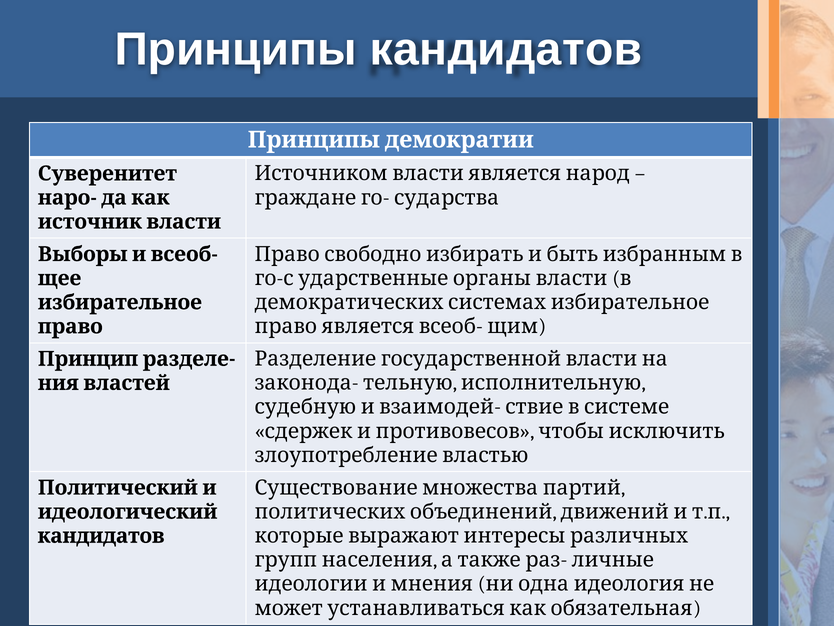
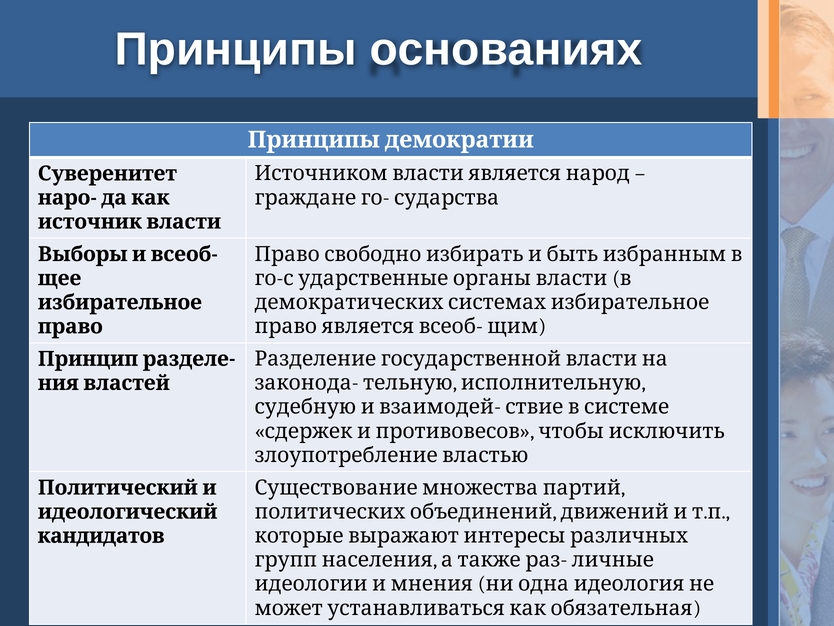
Принципы кандидатов: кандидатов -> основаниях
